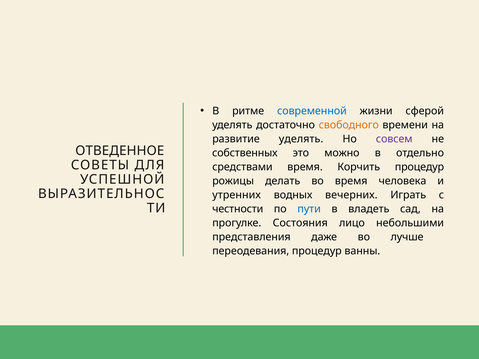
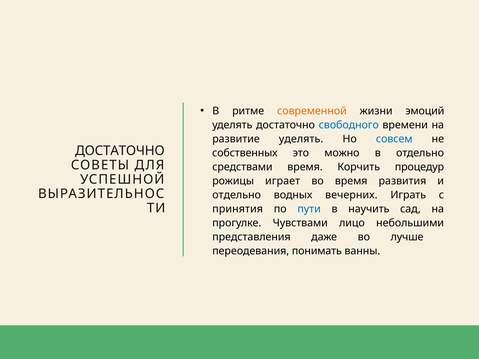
современной colour: blue -> orange
сферой: сферой -> эмоций
свободного colour: orange -> blue
совсем colour: purple -> blue
ОТВЕДЕННОЕ at (120, 151): ОТВЕДЕННОЕ -> ДОСТАТОЧНО
делать: делать -> играет
человека: человека -> развития
утренних at (237, 195): утренних -> отдельно
честности: честности -> принятия
владеть: владеть -> научить
Состояния: Состояния -> Чувствами
переодевания процедур: процедур -> понимать
